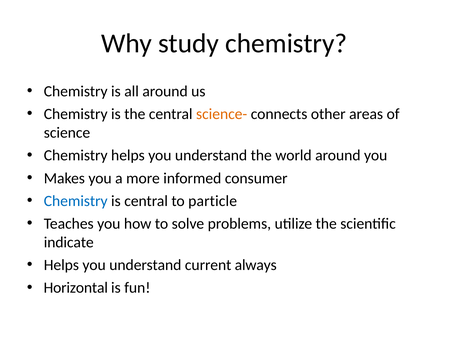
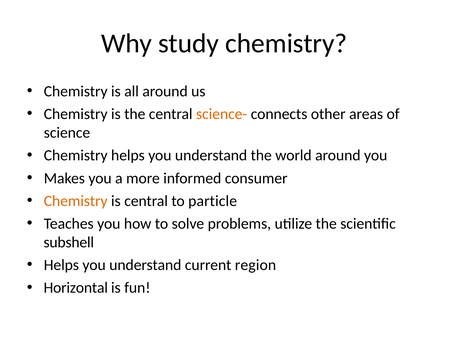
Chemistry at (76, 201) colour: blue -> orange
indicate: indicate -> subshell
always: always -> region
